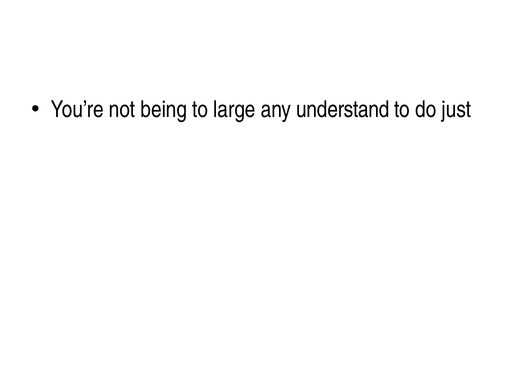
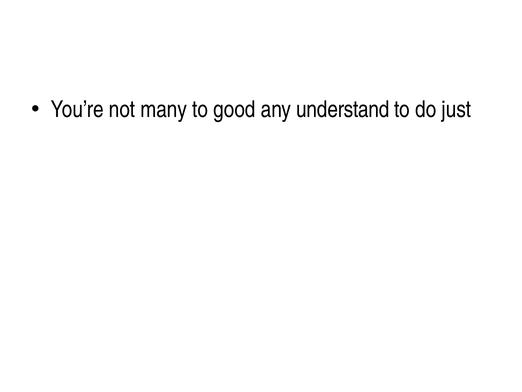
being: being -> many
large: large -> good
